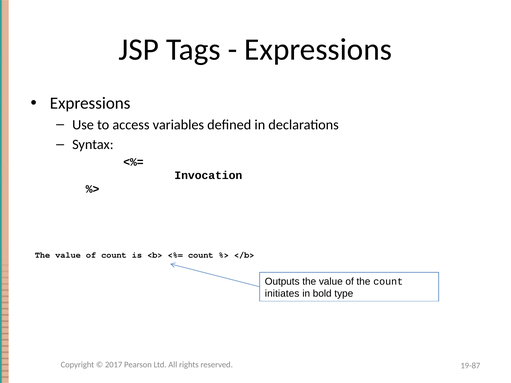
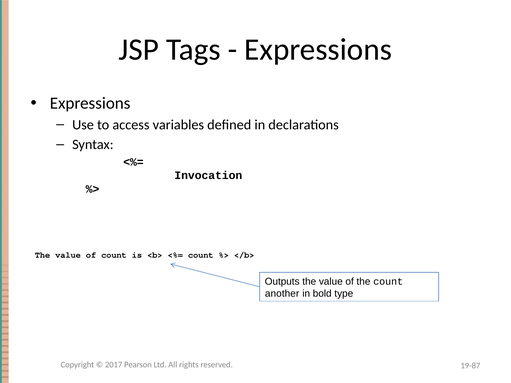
initiates: initiates -> another
